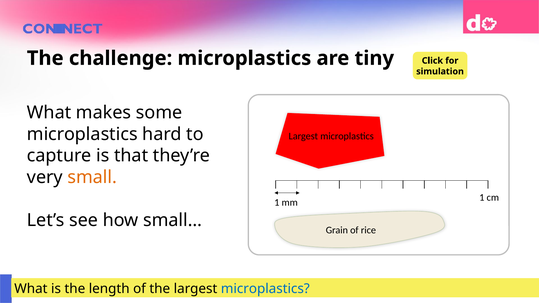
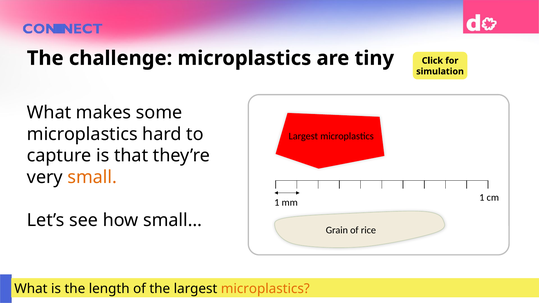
microplastics at (265, 289) colour: blue -> orange
